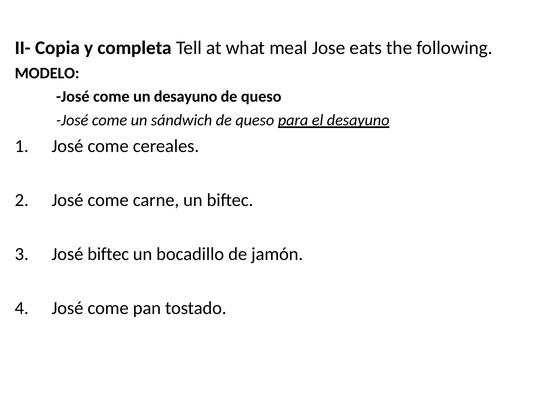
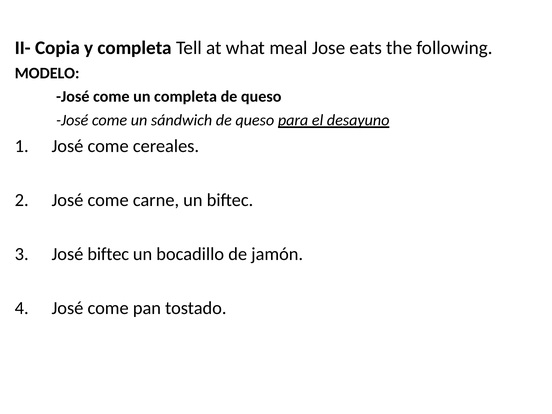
un desayuno: desayuno -> completa
